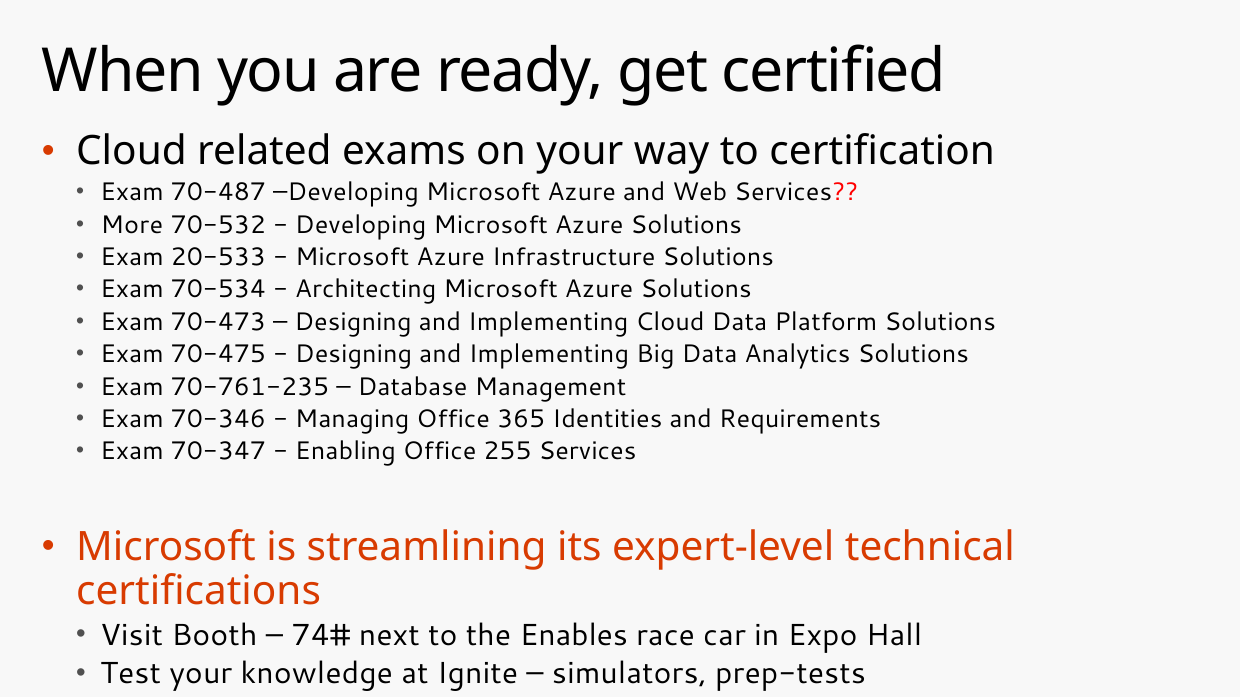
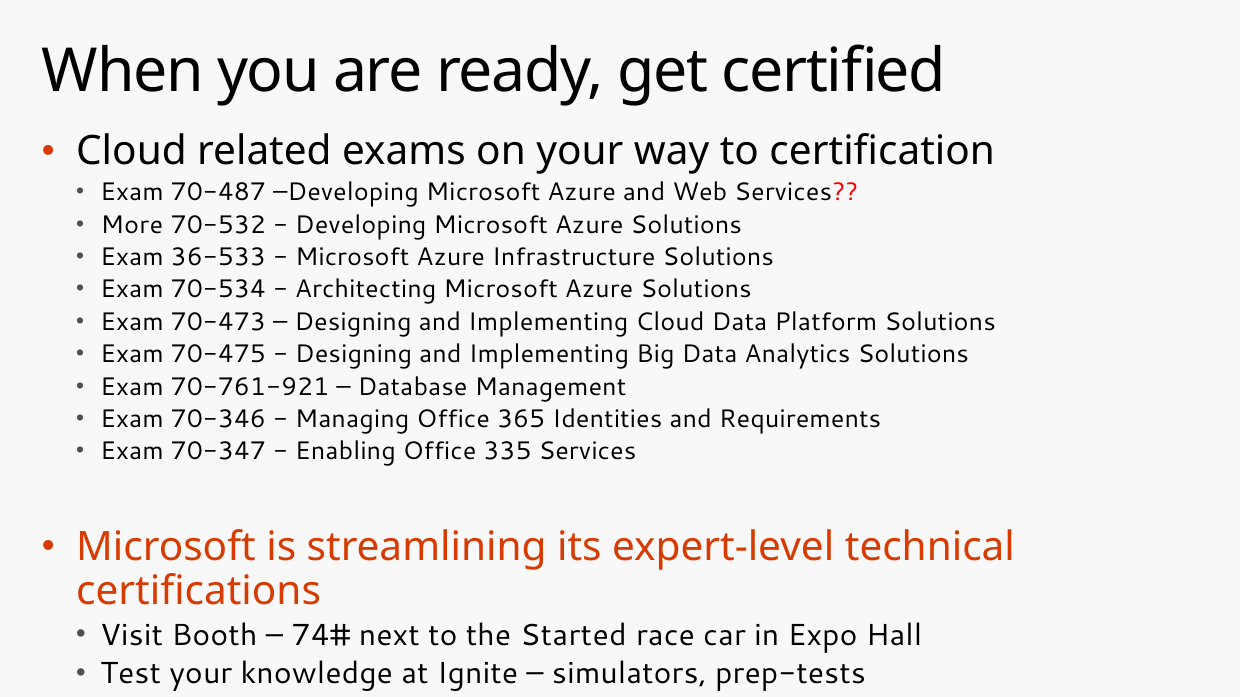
20-533: 20-533 -> 36-533
70-761-235: 70-761-235 -> 70-761-921
255: 255 -> 335
Enables: Enables -> Started
